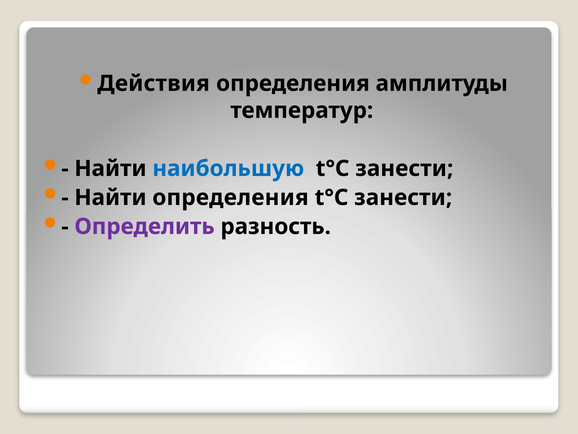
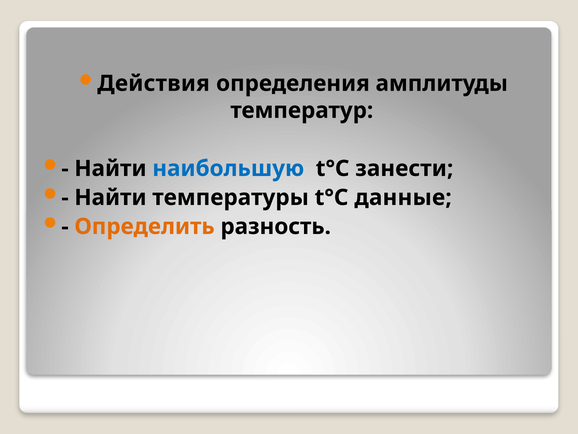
Найти определения: определения -> температуры
занести at (403, 197): занести -> данные
Определить colour: purple -> orange
